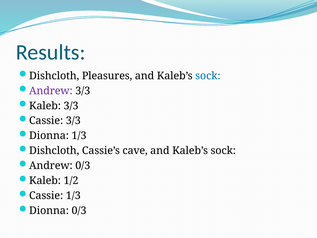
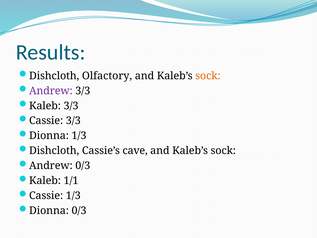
Pleasures: Pleasures -> Olfactory
sock at (208, 76) colour: blue -> orange
1/2: 1/2 -> 1/1
